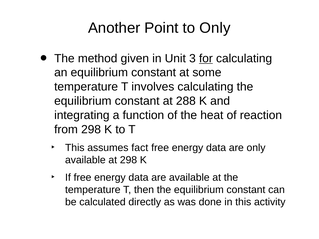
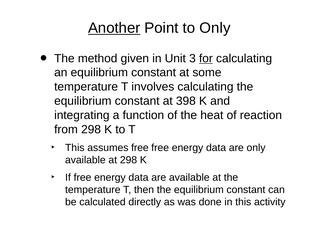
Another underline: none -> present
288: 288 -> 398
assumes fact: fact -> free
